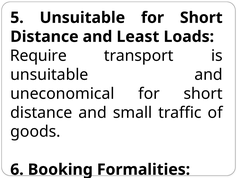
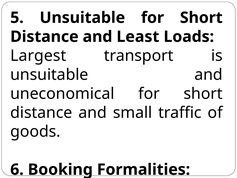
Require: Require -> Largest
